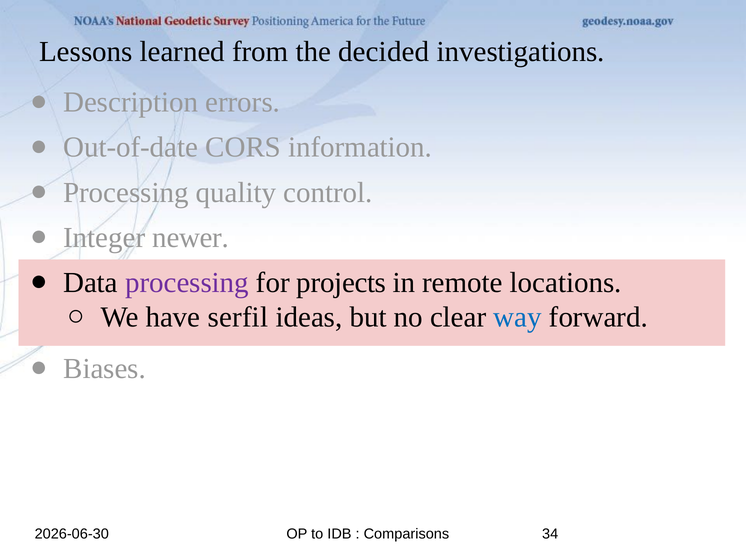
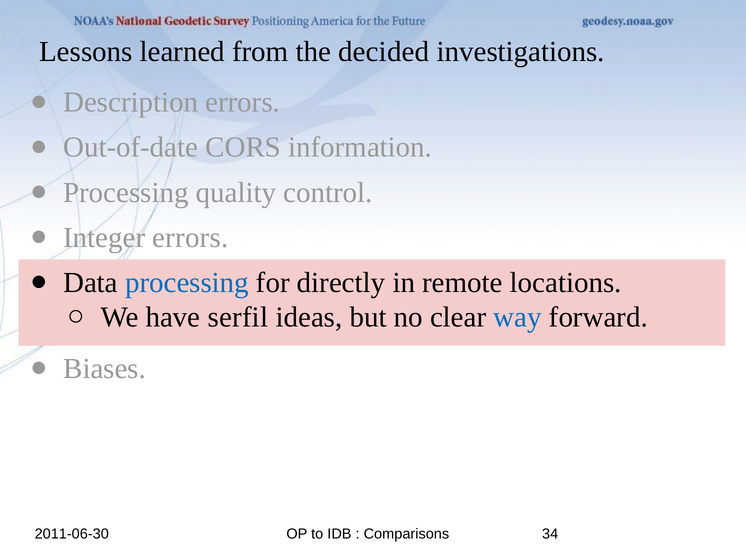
Integer newer: newer -> errors
processing at (187, 283) colour: purple -> blue
projects: projects -> directly
2026-06-30: 2026-06-30 -> 2011-06-30
